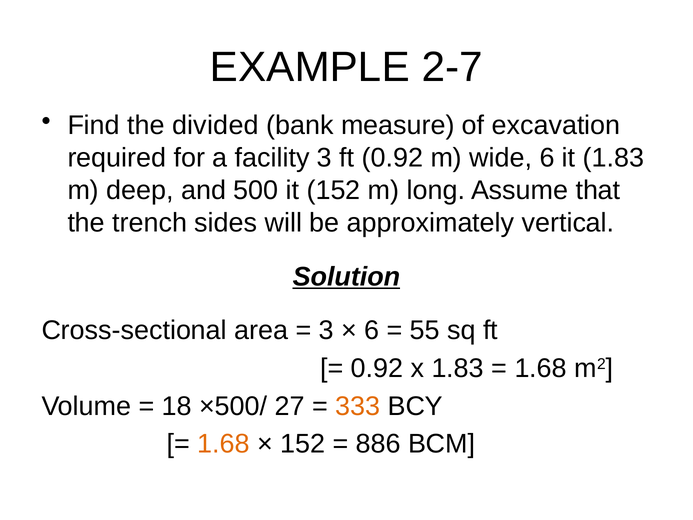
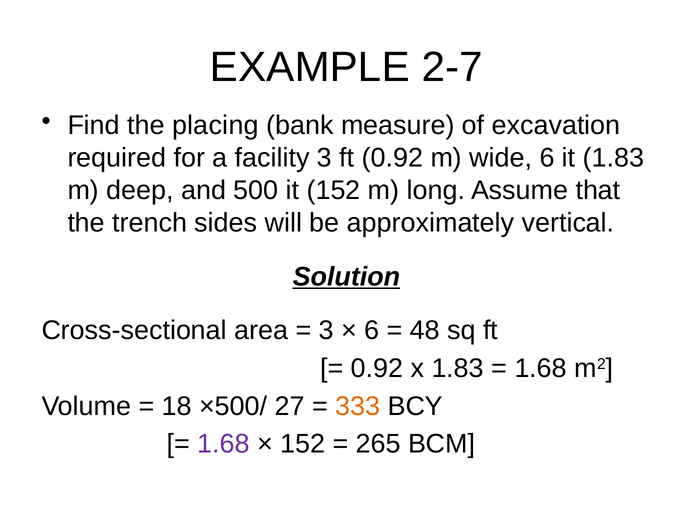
divided: divided -> placing
55: 55 -> 48
1.68 at (223, 444) colour: orange -> purple
886: 886 -> 265
